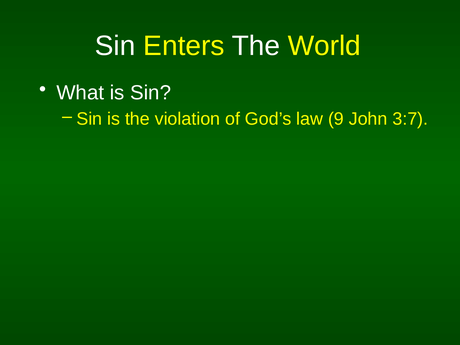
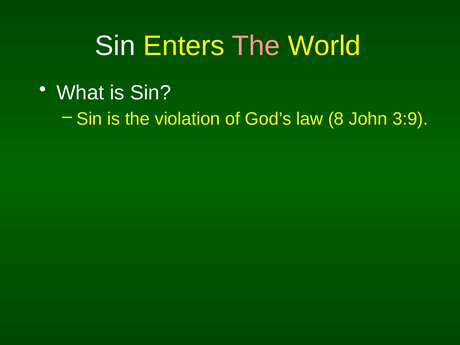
The at (256, 46) colour: white -> pink
9: 9 -> 8
3:7: 3:7 -> 3:9
